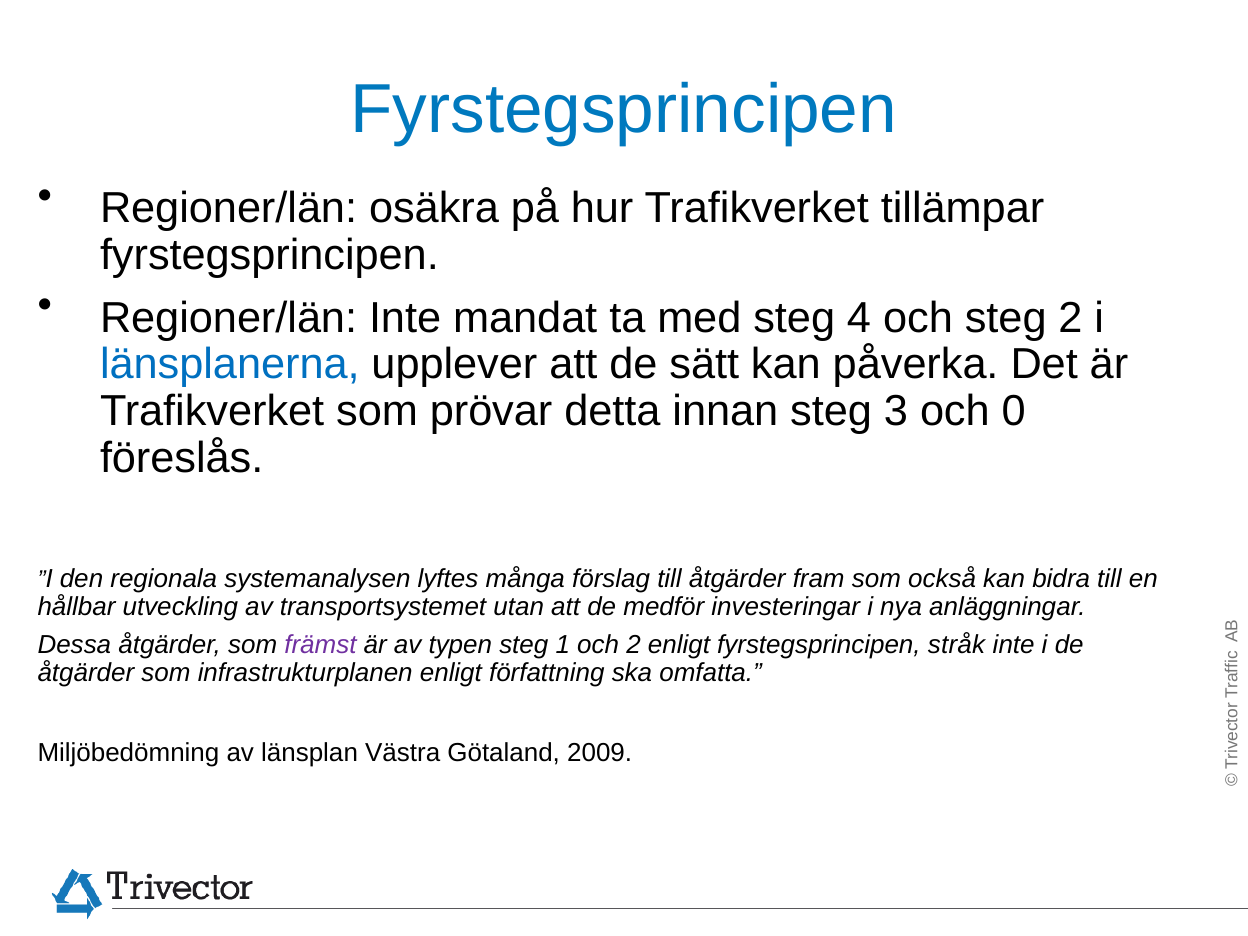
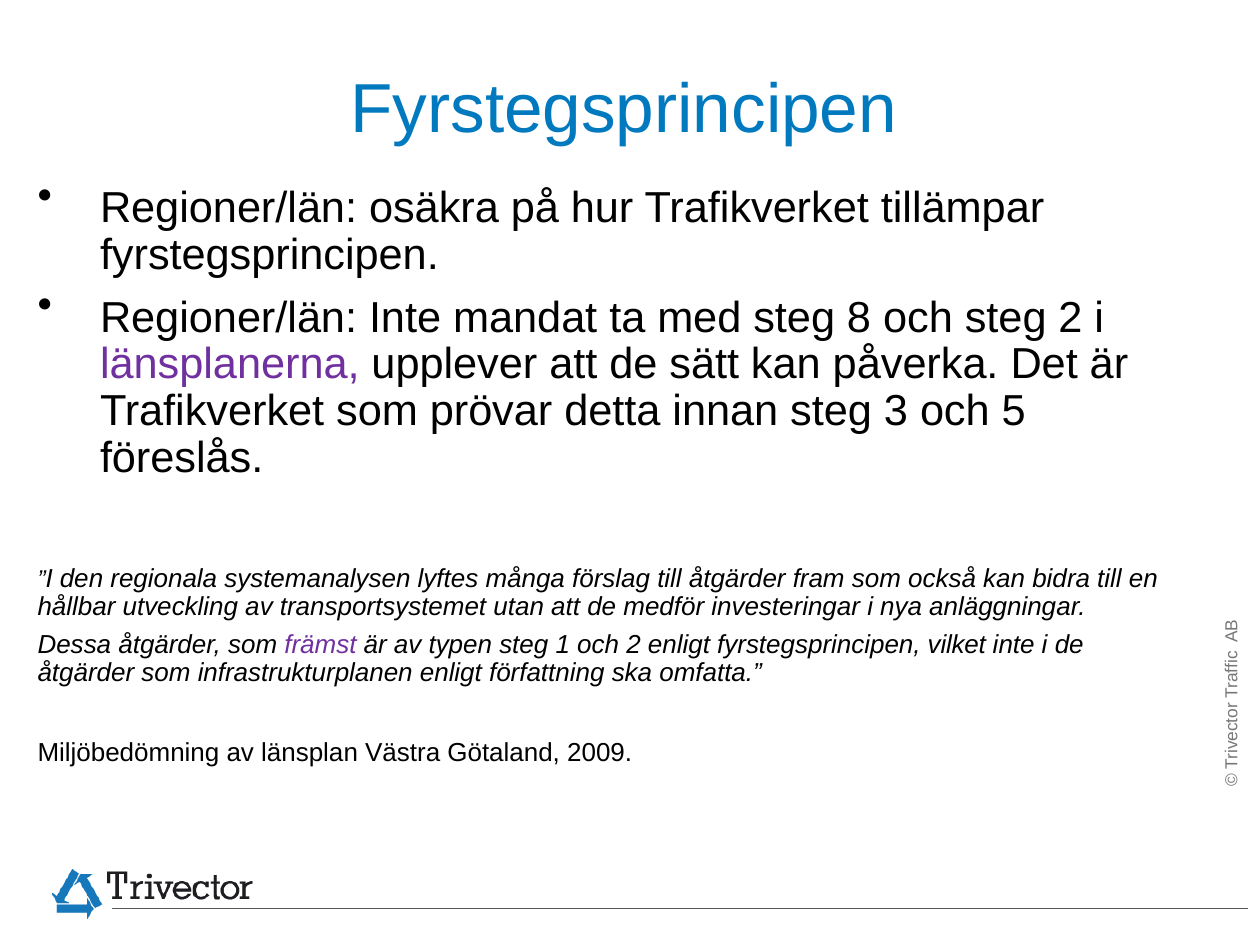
4: 4 -> 8
länsplanerna colour: blue -> purple
0: 0 -> 5
stråk: stråk -> vilket
